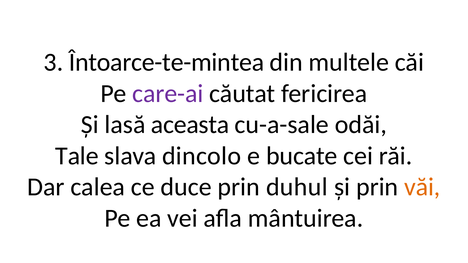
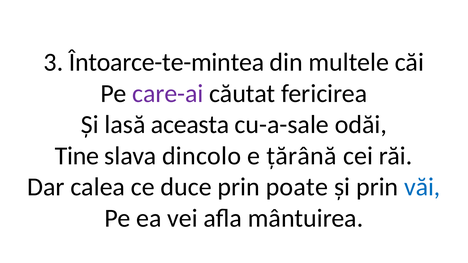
Tale: Tale -> Tine
bucate: bucate -> țărână
duhul: duhul -> poate
văi colour: orange -> blue
